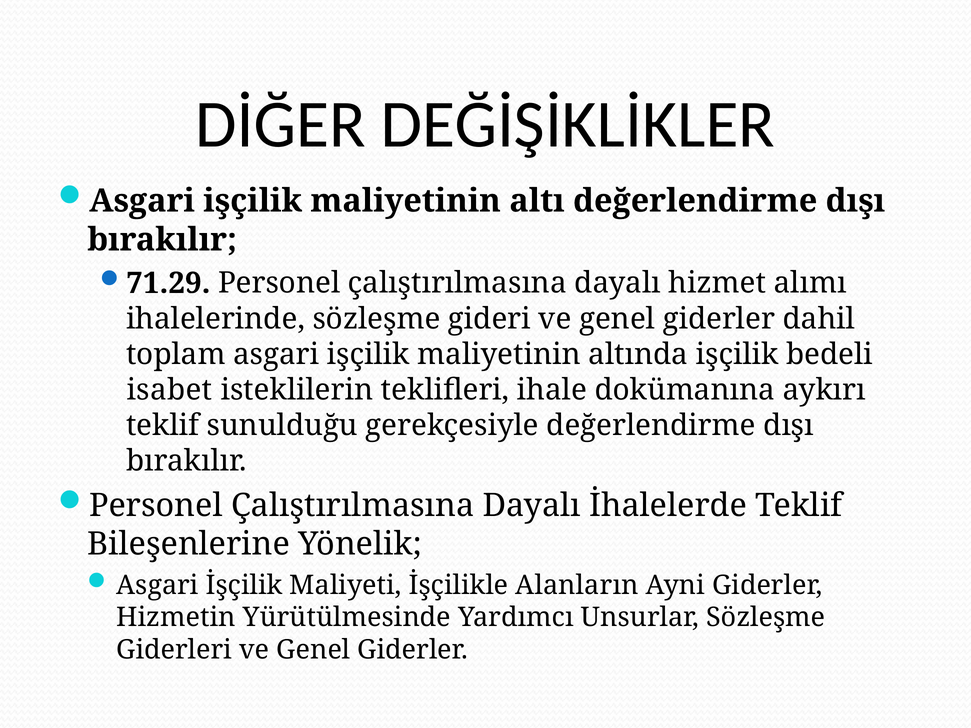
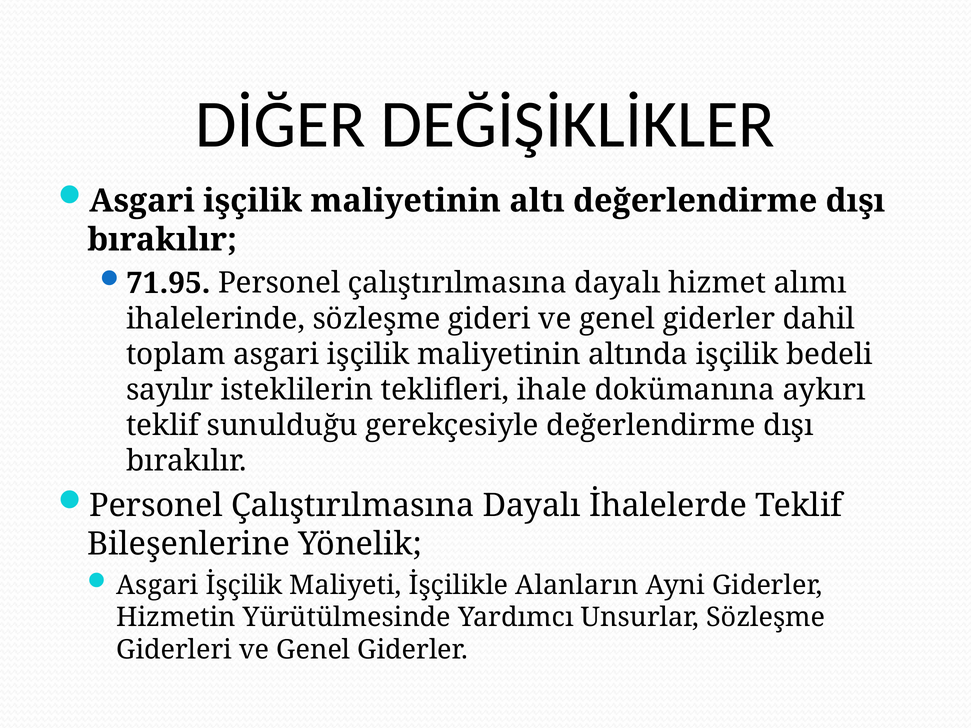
71.29: 71.29 -> 71.95
isabet: isabet -> sayılır
